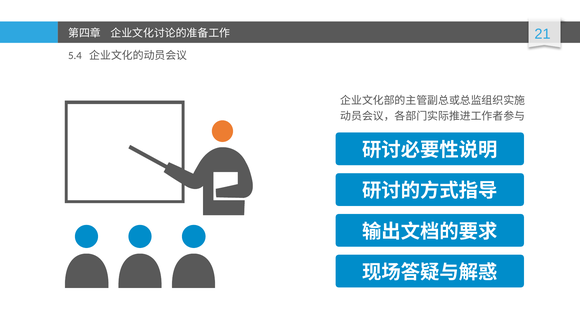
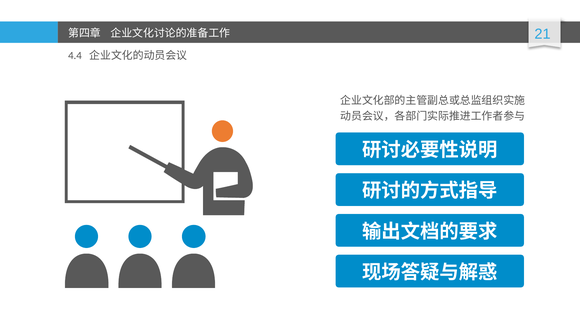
5.4: 5.4 -> 4.4
